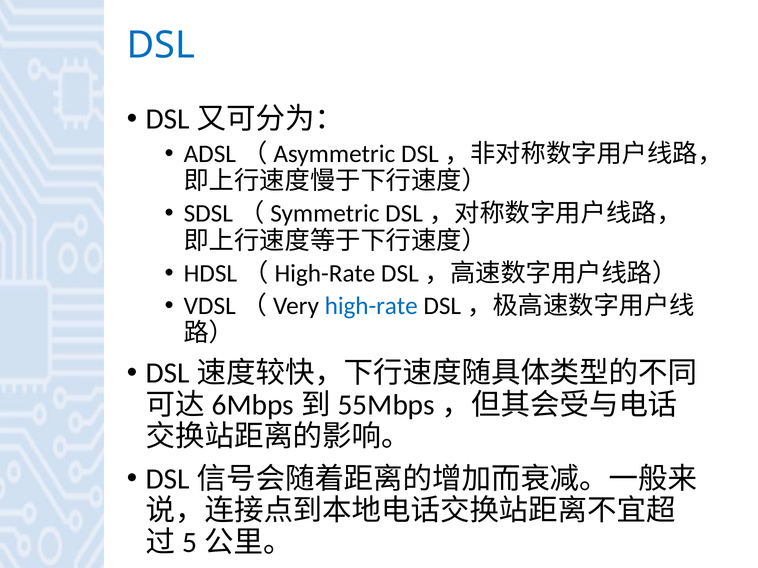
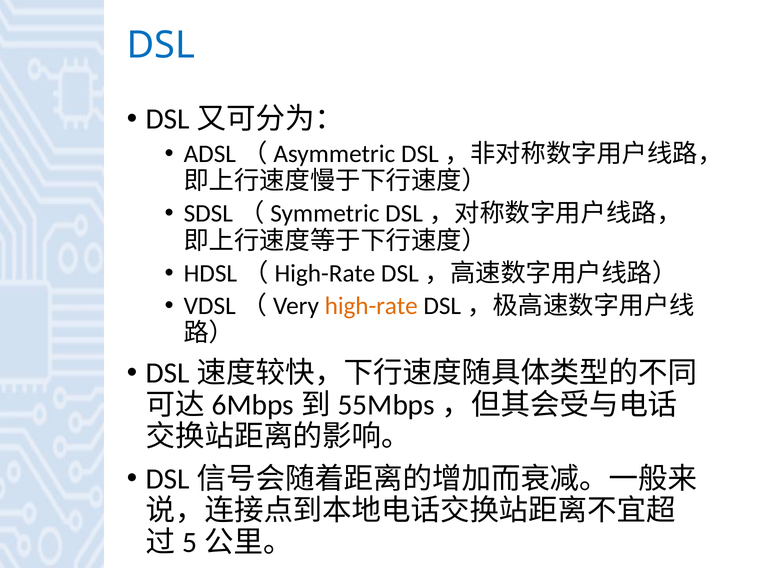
high-rate colour: blue -> orange
